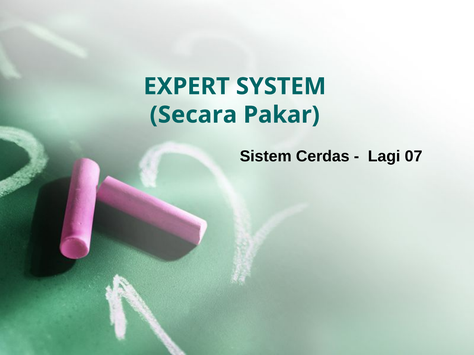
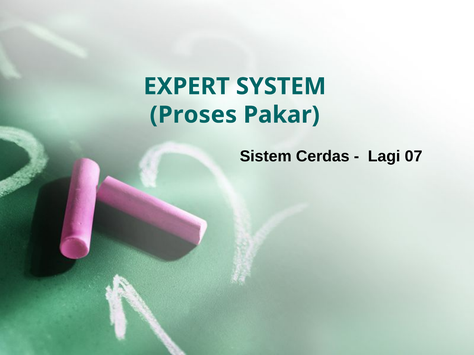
Secara: Secara -> Proses
